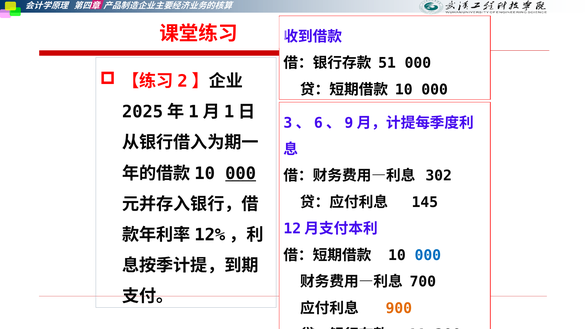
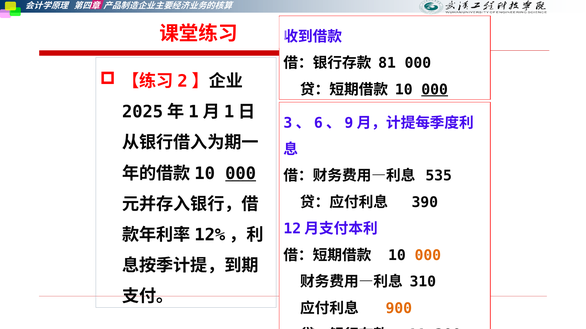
51: 51 -> 81
000 at (435, 90) underline: none -> present
302: 302 -> 535
145: 145 -> 390
000 at (428, 256) colour: blue -> orange
700: 700 -> 310
